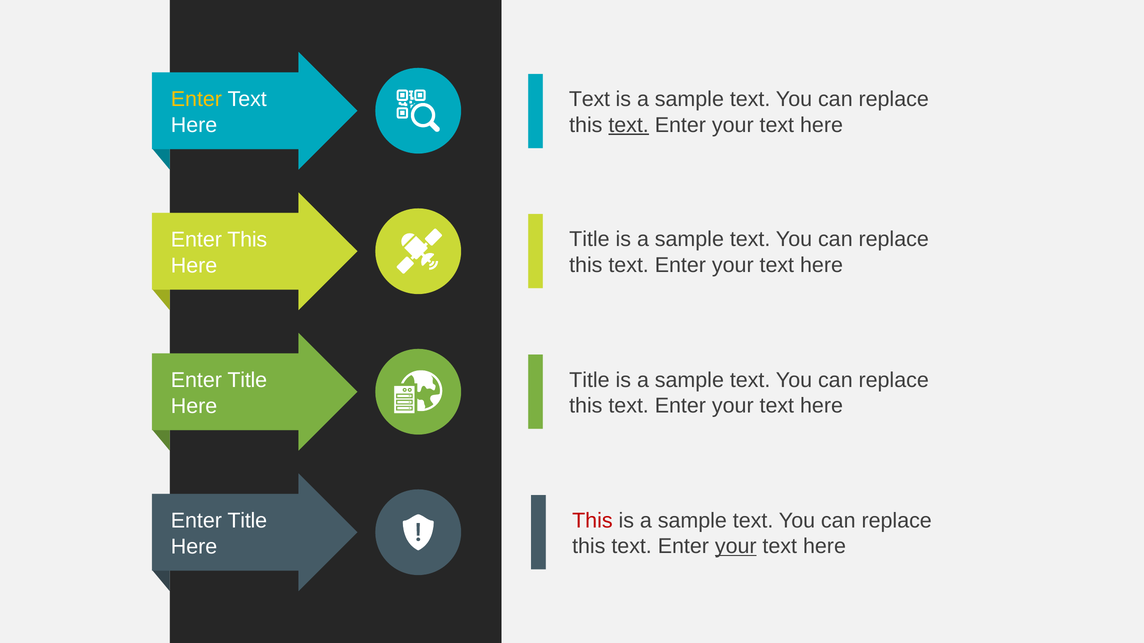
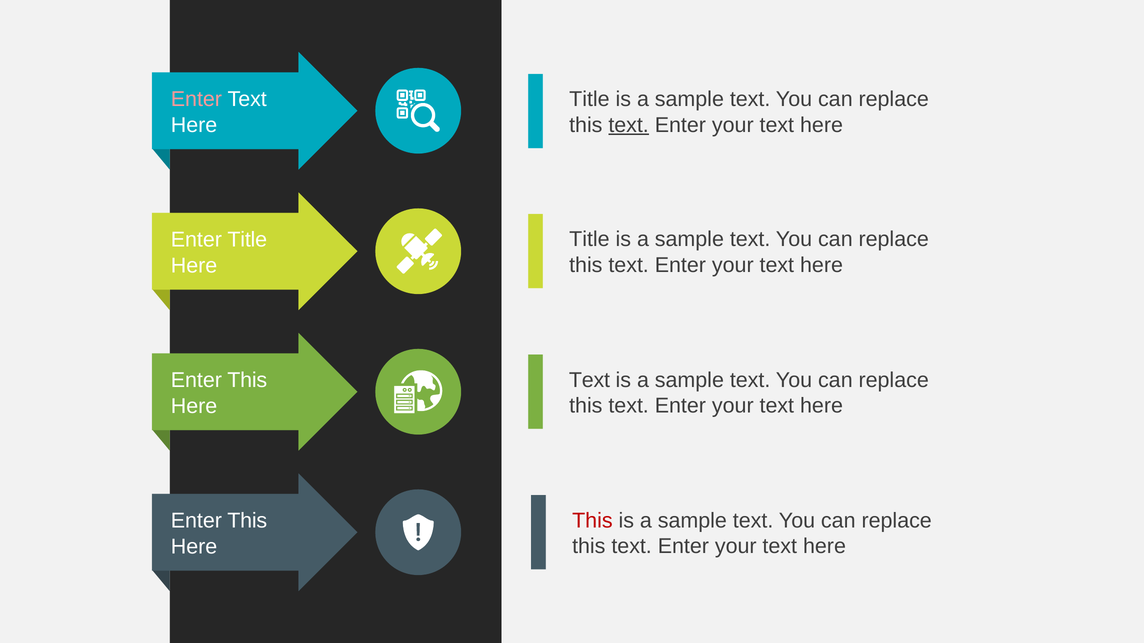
Text at (590, 99): Text -> Title
Enter at (196, 99) colour: yellow -> pink
Enter This: This -> Title
Title at (589, 380): Title -> Text
Title at (247, 381): Title -> This
Title at (247, 521): Title -> This
your at (736, 547) underline: present -> none
